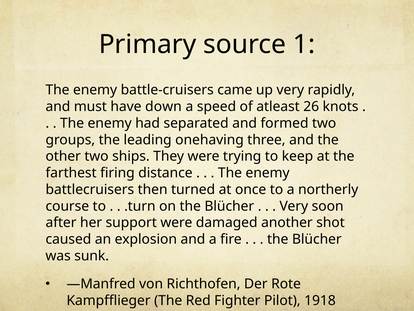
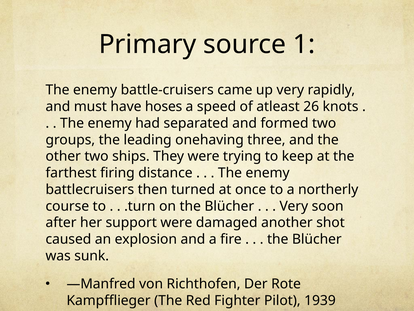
down: down -> hoses
1918: 1918 -> 1939
